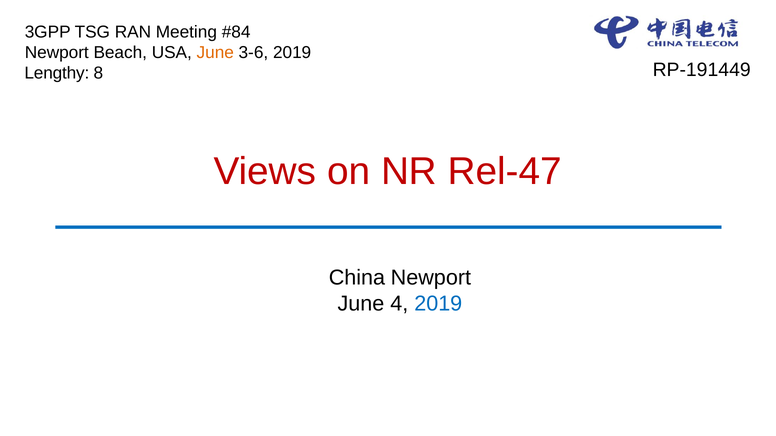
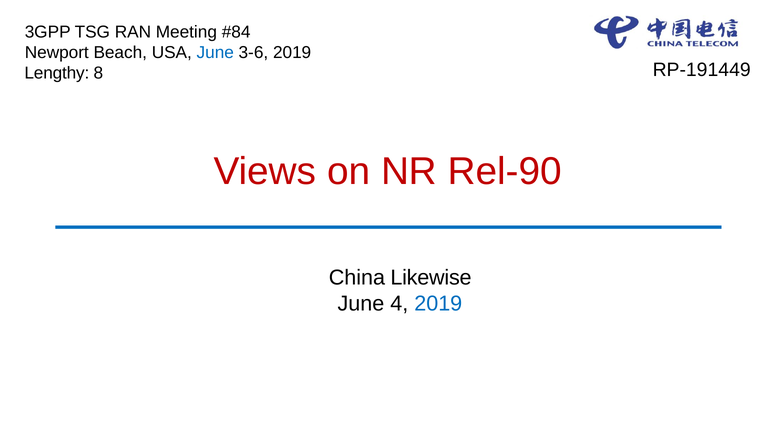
June at (215, 53) colour: orange -> blue
Rel-47: Rel-47 -> Rel-90
China Newport: Newport -> Likewise
